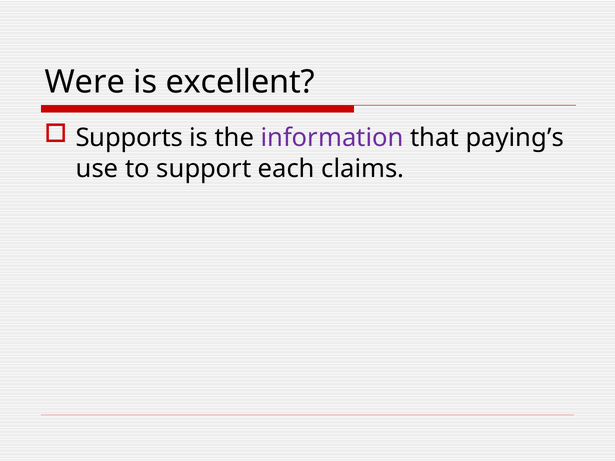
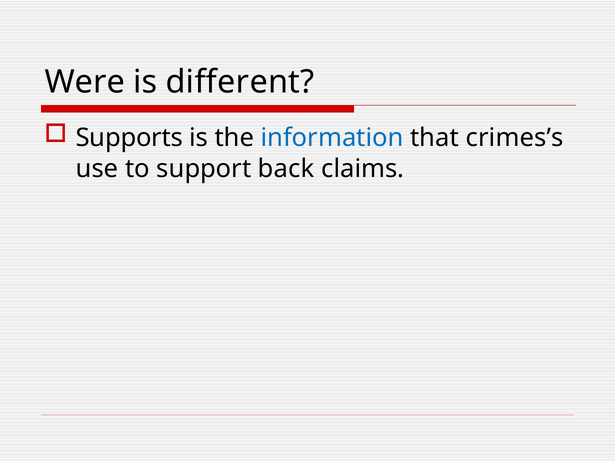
excellent: excellent -> different
information colour: purple -> blue
paying’s: paying’s -> crimes’s
each: each -> back
